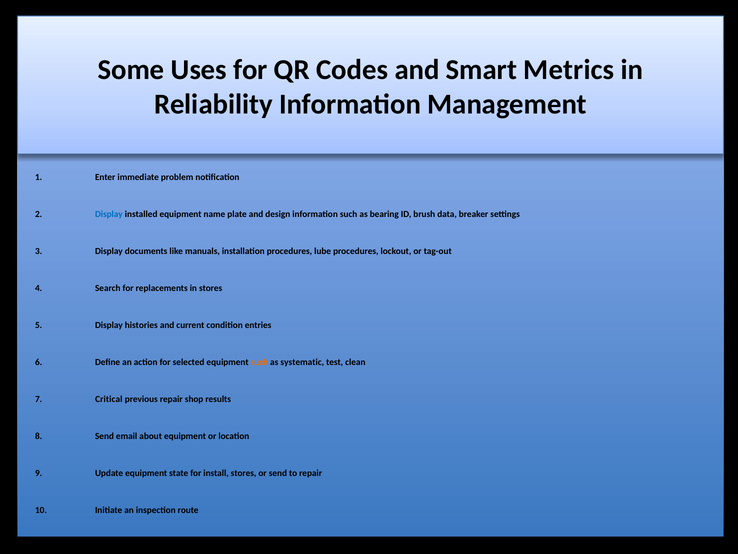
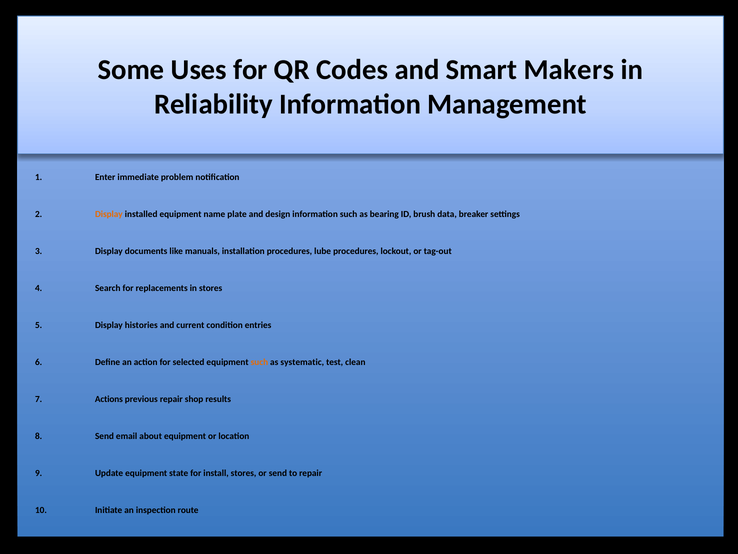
Metrics: Metrics -> Makers
Display at (109, 214) colour: blue -> orange
Critical: Critical -> Actions
